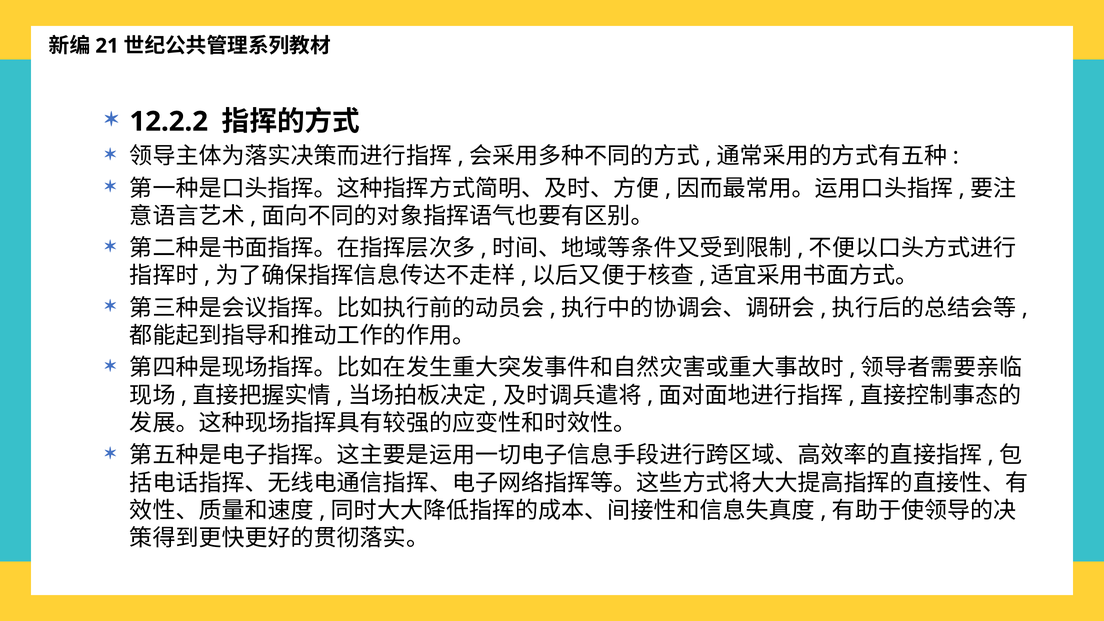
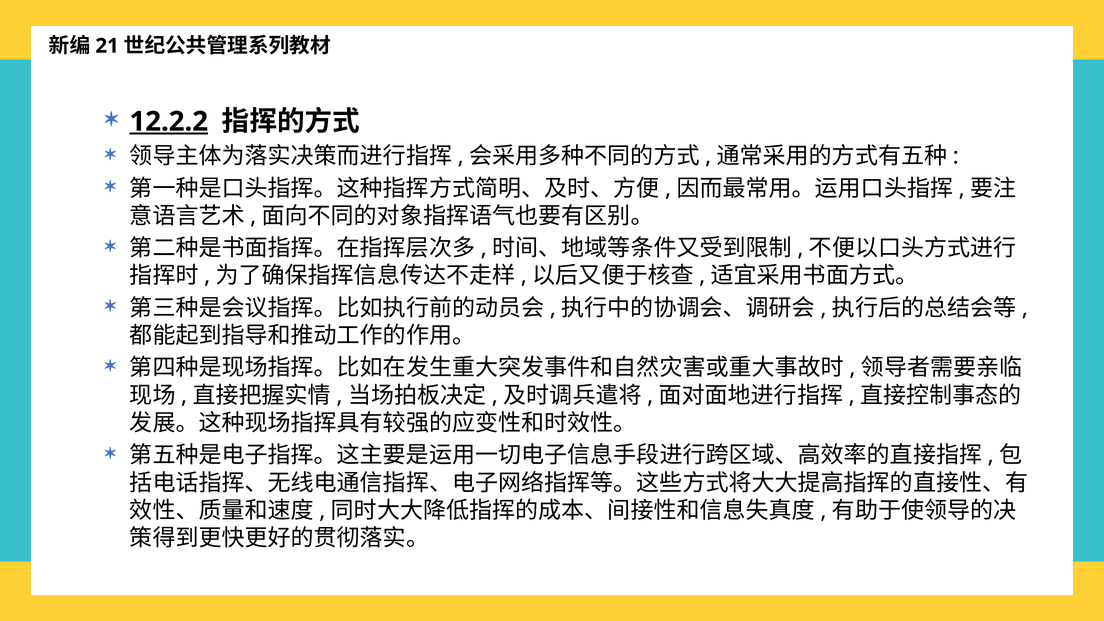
12.2.2 underline: none -> present
